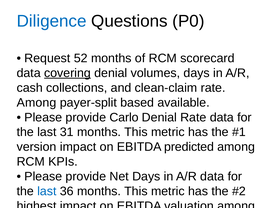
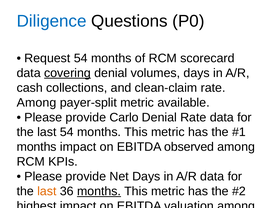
Request 52: 52 -> 54
payer-split based: based -> metric
last 31: 31 -> 54
version at (37, 147): version -> months
predicted: predicted -> observed
last at (47, 192) colour: blue -> orange
months at (99, 192) underline: none -> present
